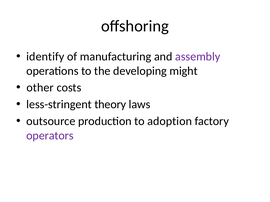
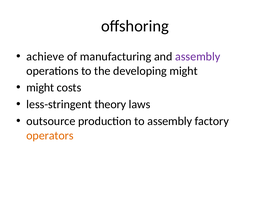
identify: identify -> achieve
other at (40, 88): other -> might
to adoption: adoption -> assembly
operators colour: purple -> orange
